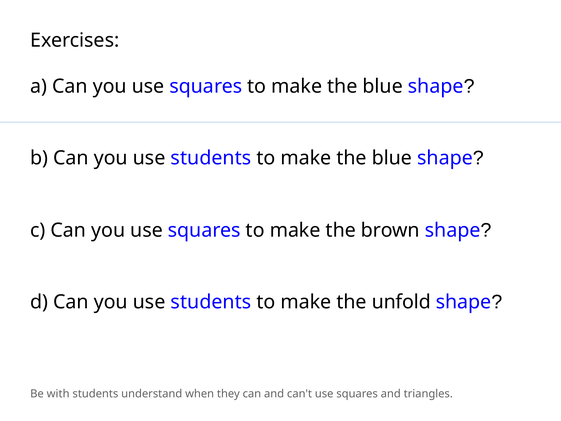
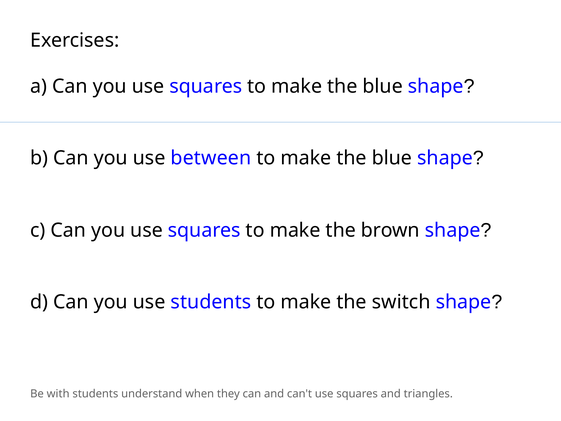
students at (211, 158): students -> between
unfold: unfold -> switch
